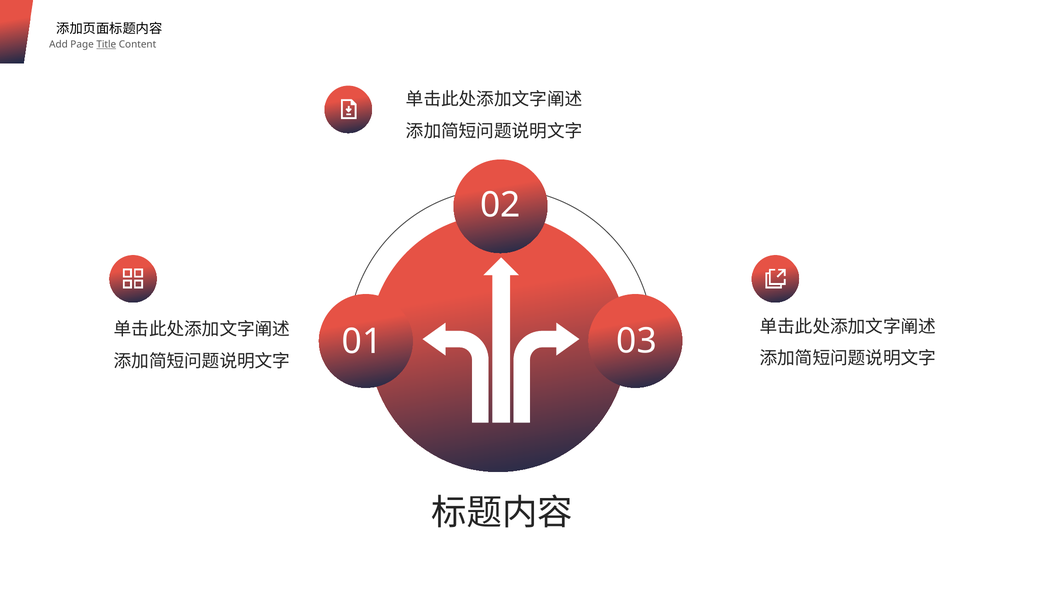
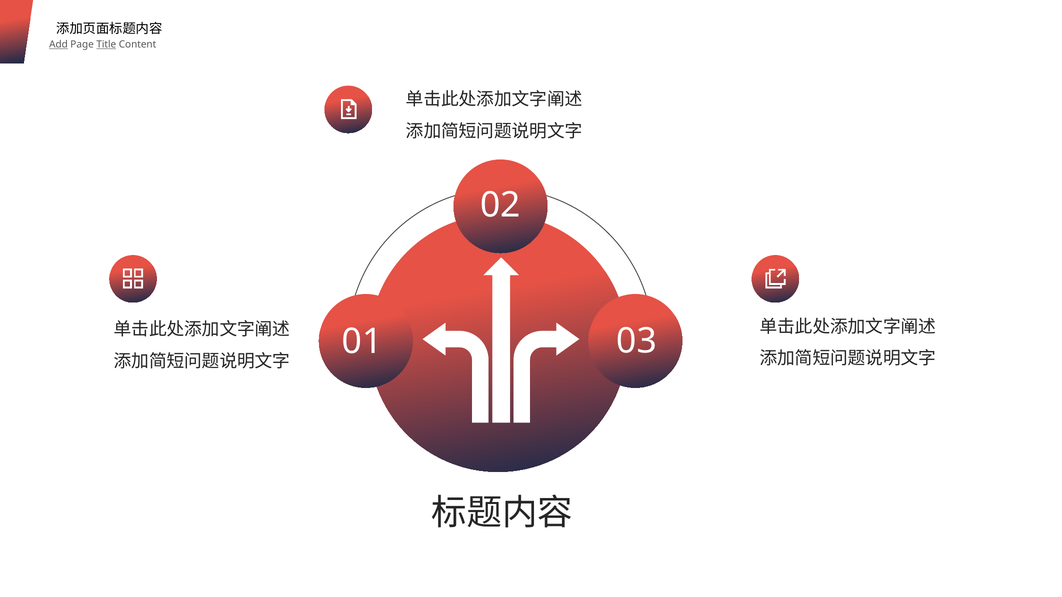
Add underline: none -> present
